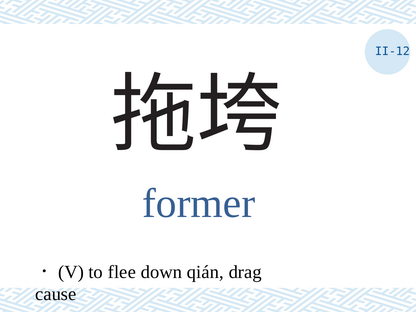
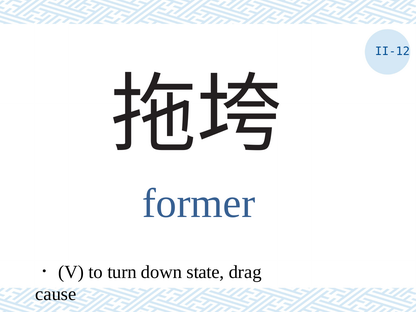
flee: flee -> turn
qián: qián -> state
